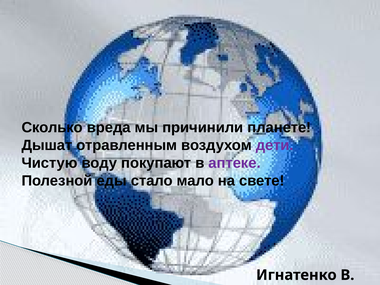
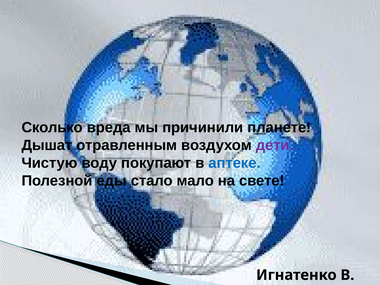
аптеке colour: purple -> blue
